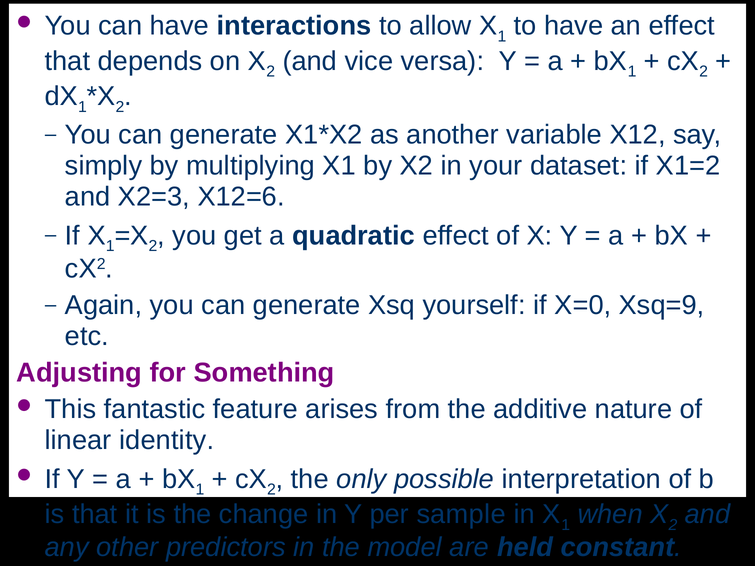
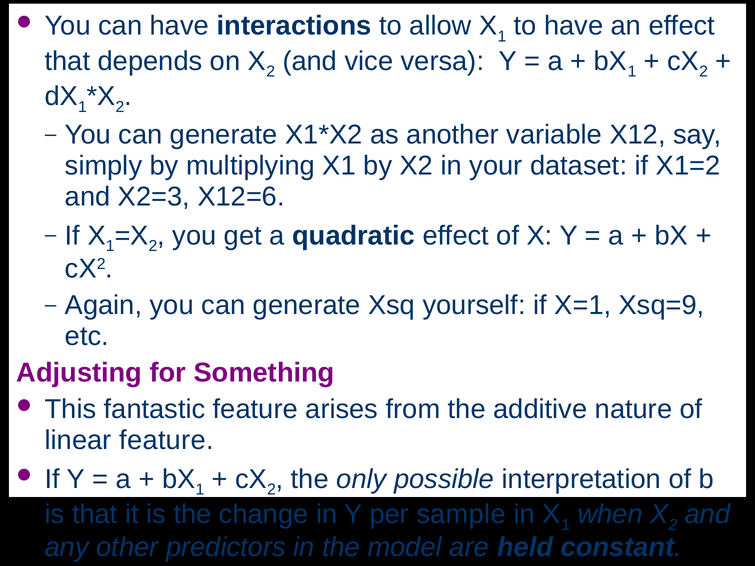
X=0: X=0 -> X=1
linear identity: identity -> feature
